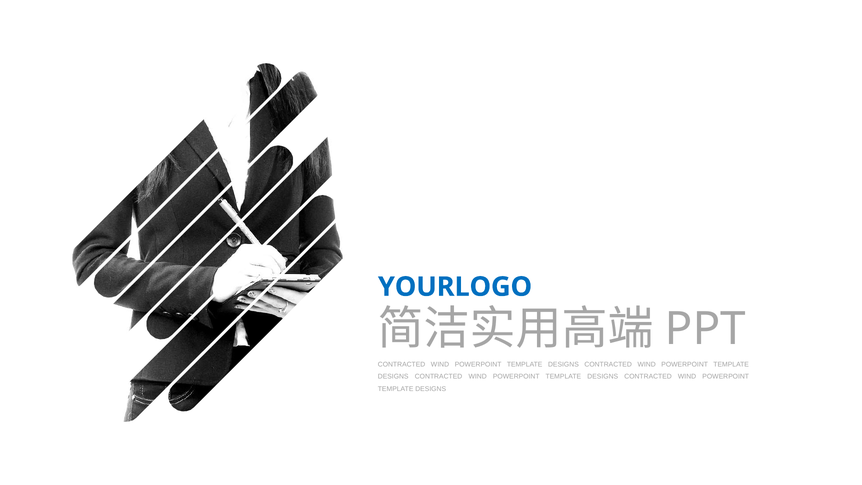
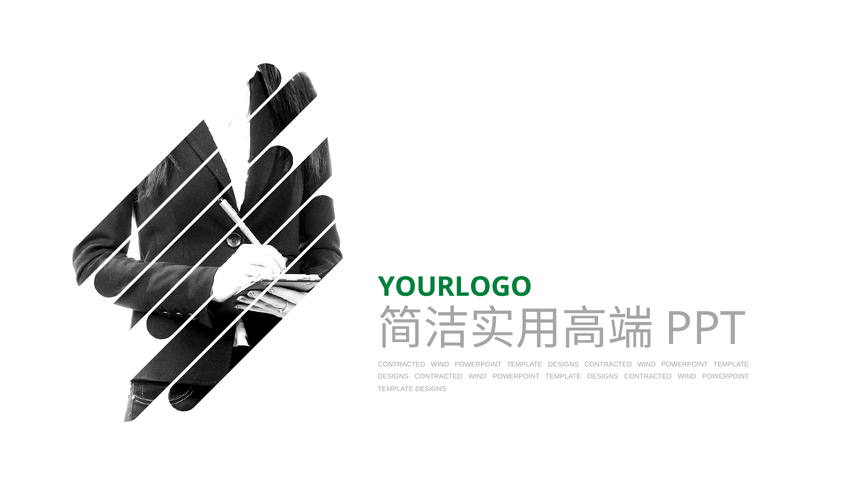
YOURLOGO colour: blue -> green
